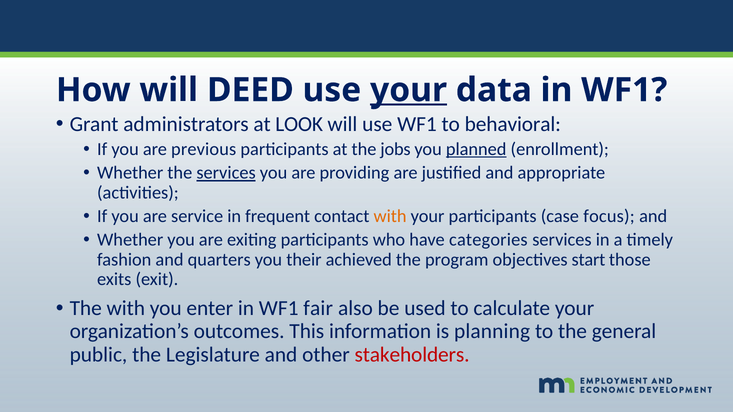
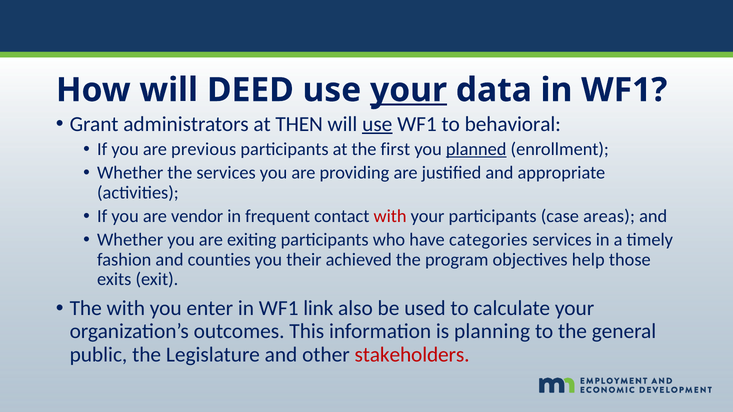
LOOK: LOOK -> THEN
use at (377, 124) underline: none -> present
jobs: jobs -> first
services at (226, 173) underline: present -> none
service: service -> vendor
with at (390, 216) colour: orange -> red
focus: focus -> areas
quarters: quarters -> counties
start: start -> help
fair: fair -> link
